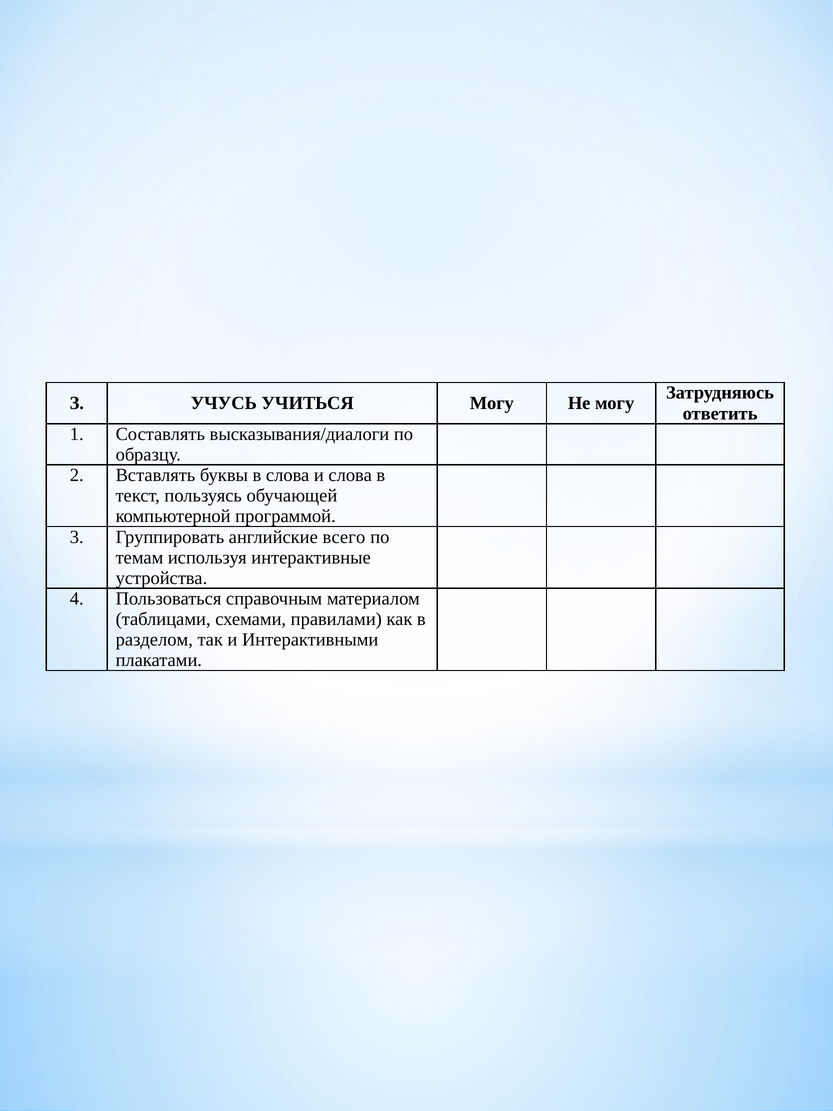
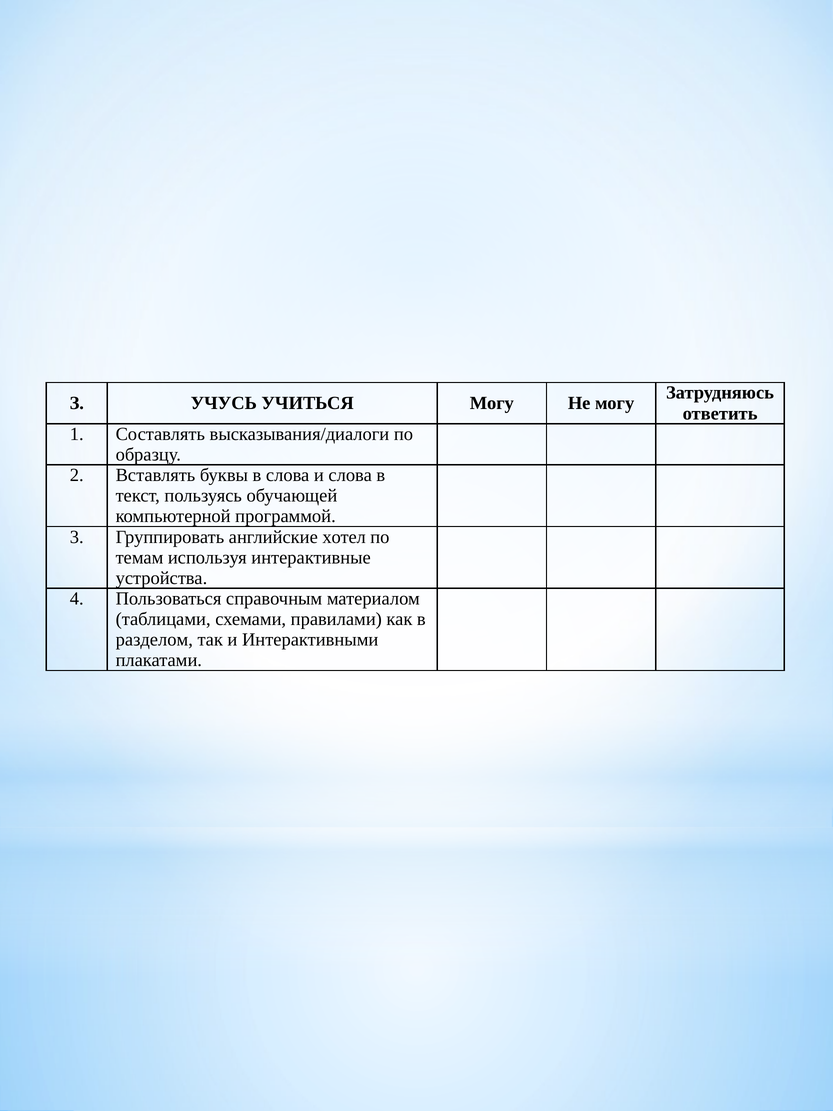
всего: всего -> хотел
